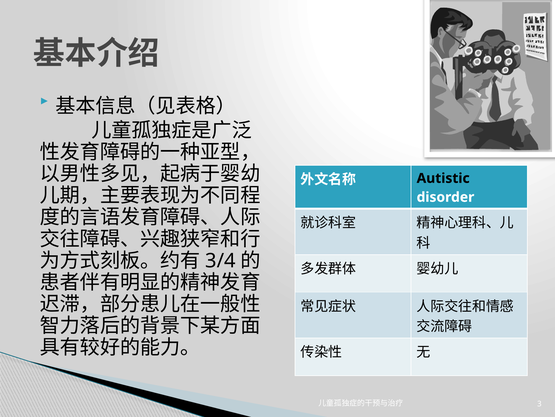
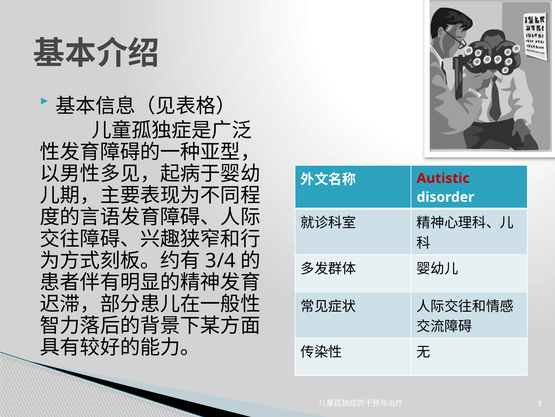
Autistic colour: black -> red
